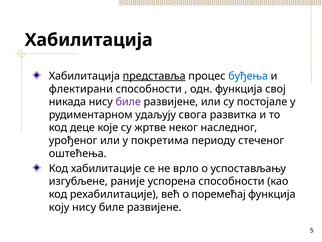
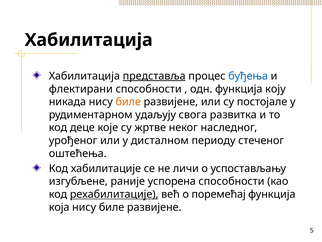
свој: свој -> коју
биле at (128, 102) colour: purple -> orange
покретима: покретима -> дисталном
врло: врло -> личи
рехабилитације underline: none -> present
коју: коју -> која
